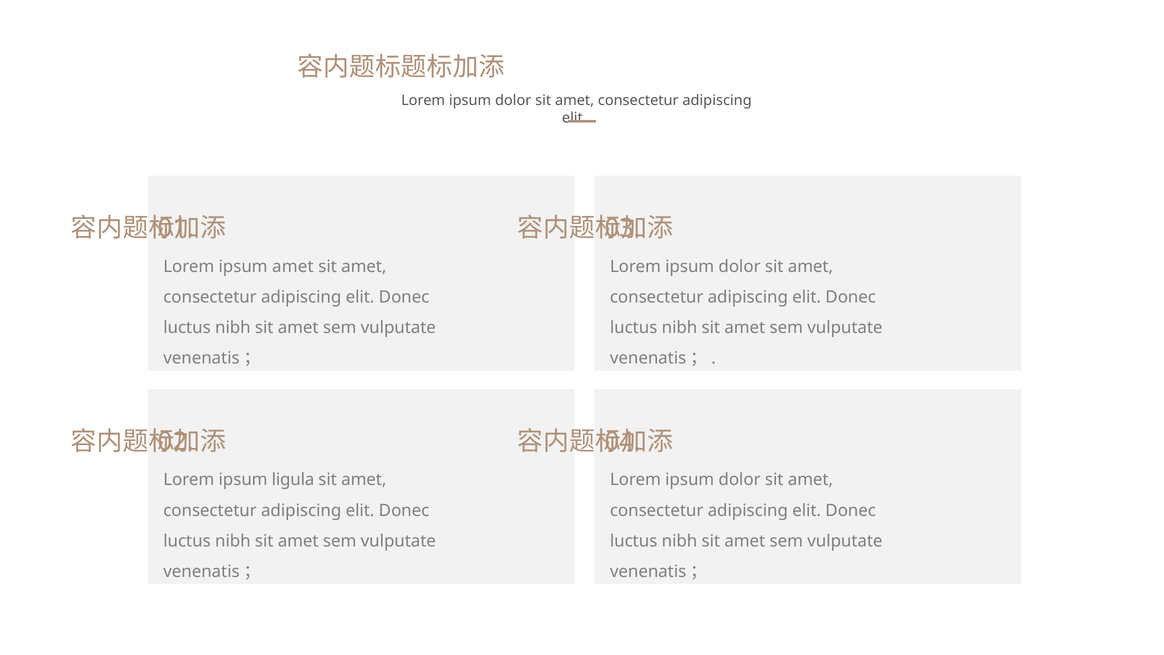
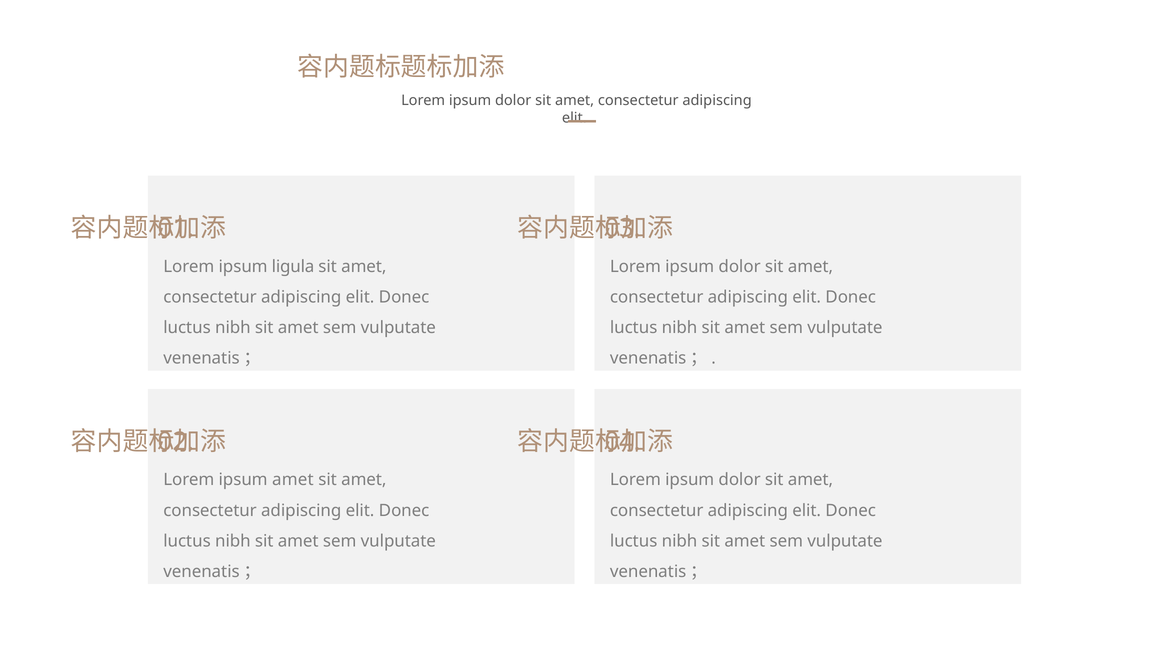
ipsum amet: amet -> ligula
ipsum ligula: ligula -> amet
